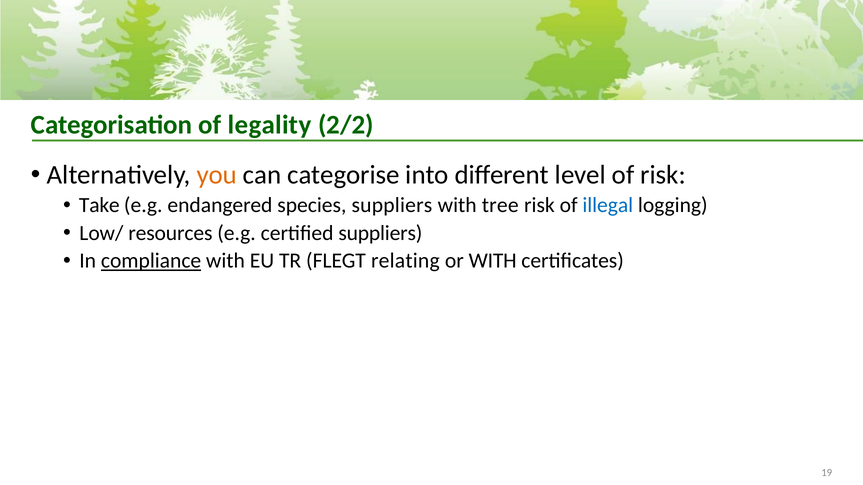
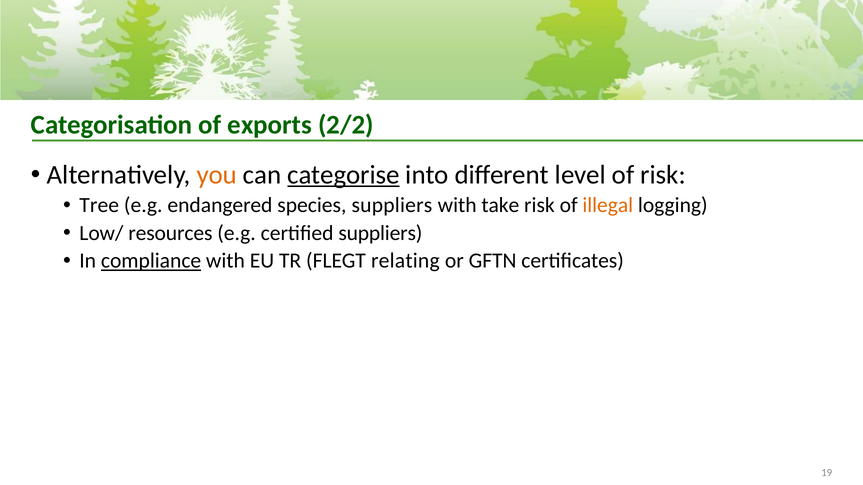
legality: legality -> exports
categorise underline: none -> present
Take: Take -> Tree
tree: tree -> take
illegal colour: blue -> orange
or WITH: WITH -> GFTN
